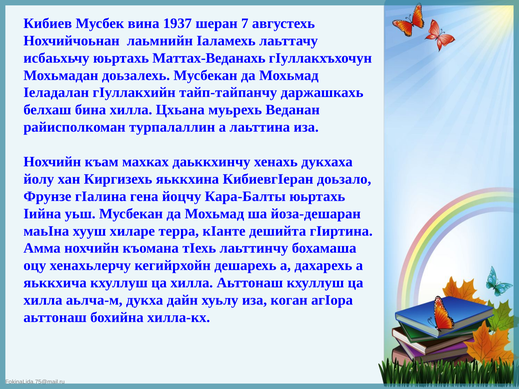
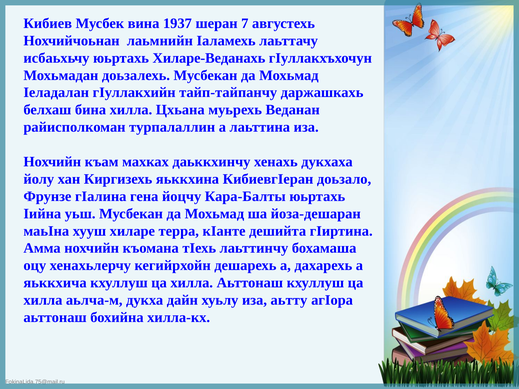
Маттах-Веданахь: Маттах-Веданахь -> Хиларе-Веданахь
коган: коган -> аьтту
